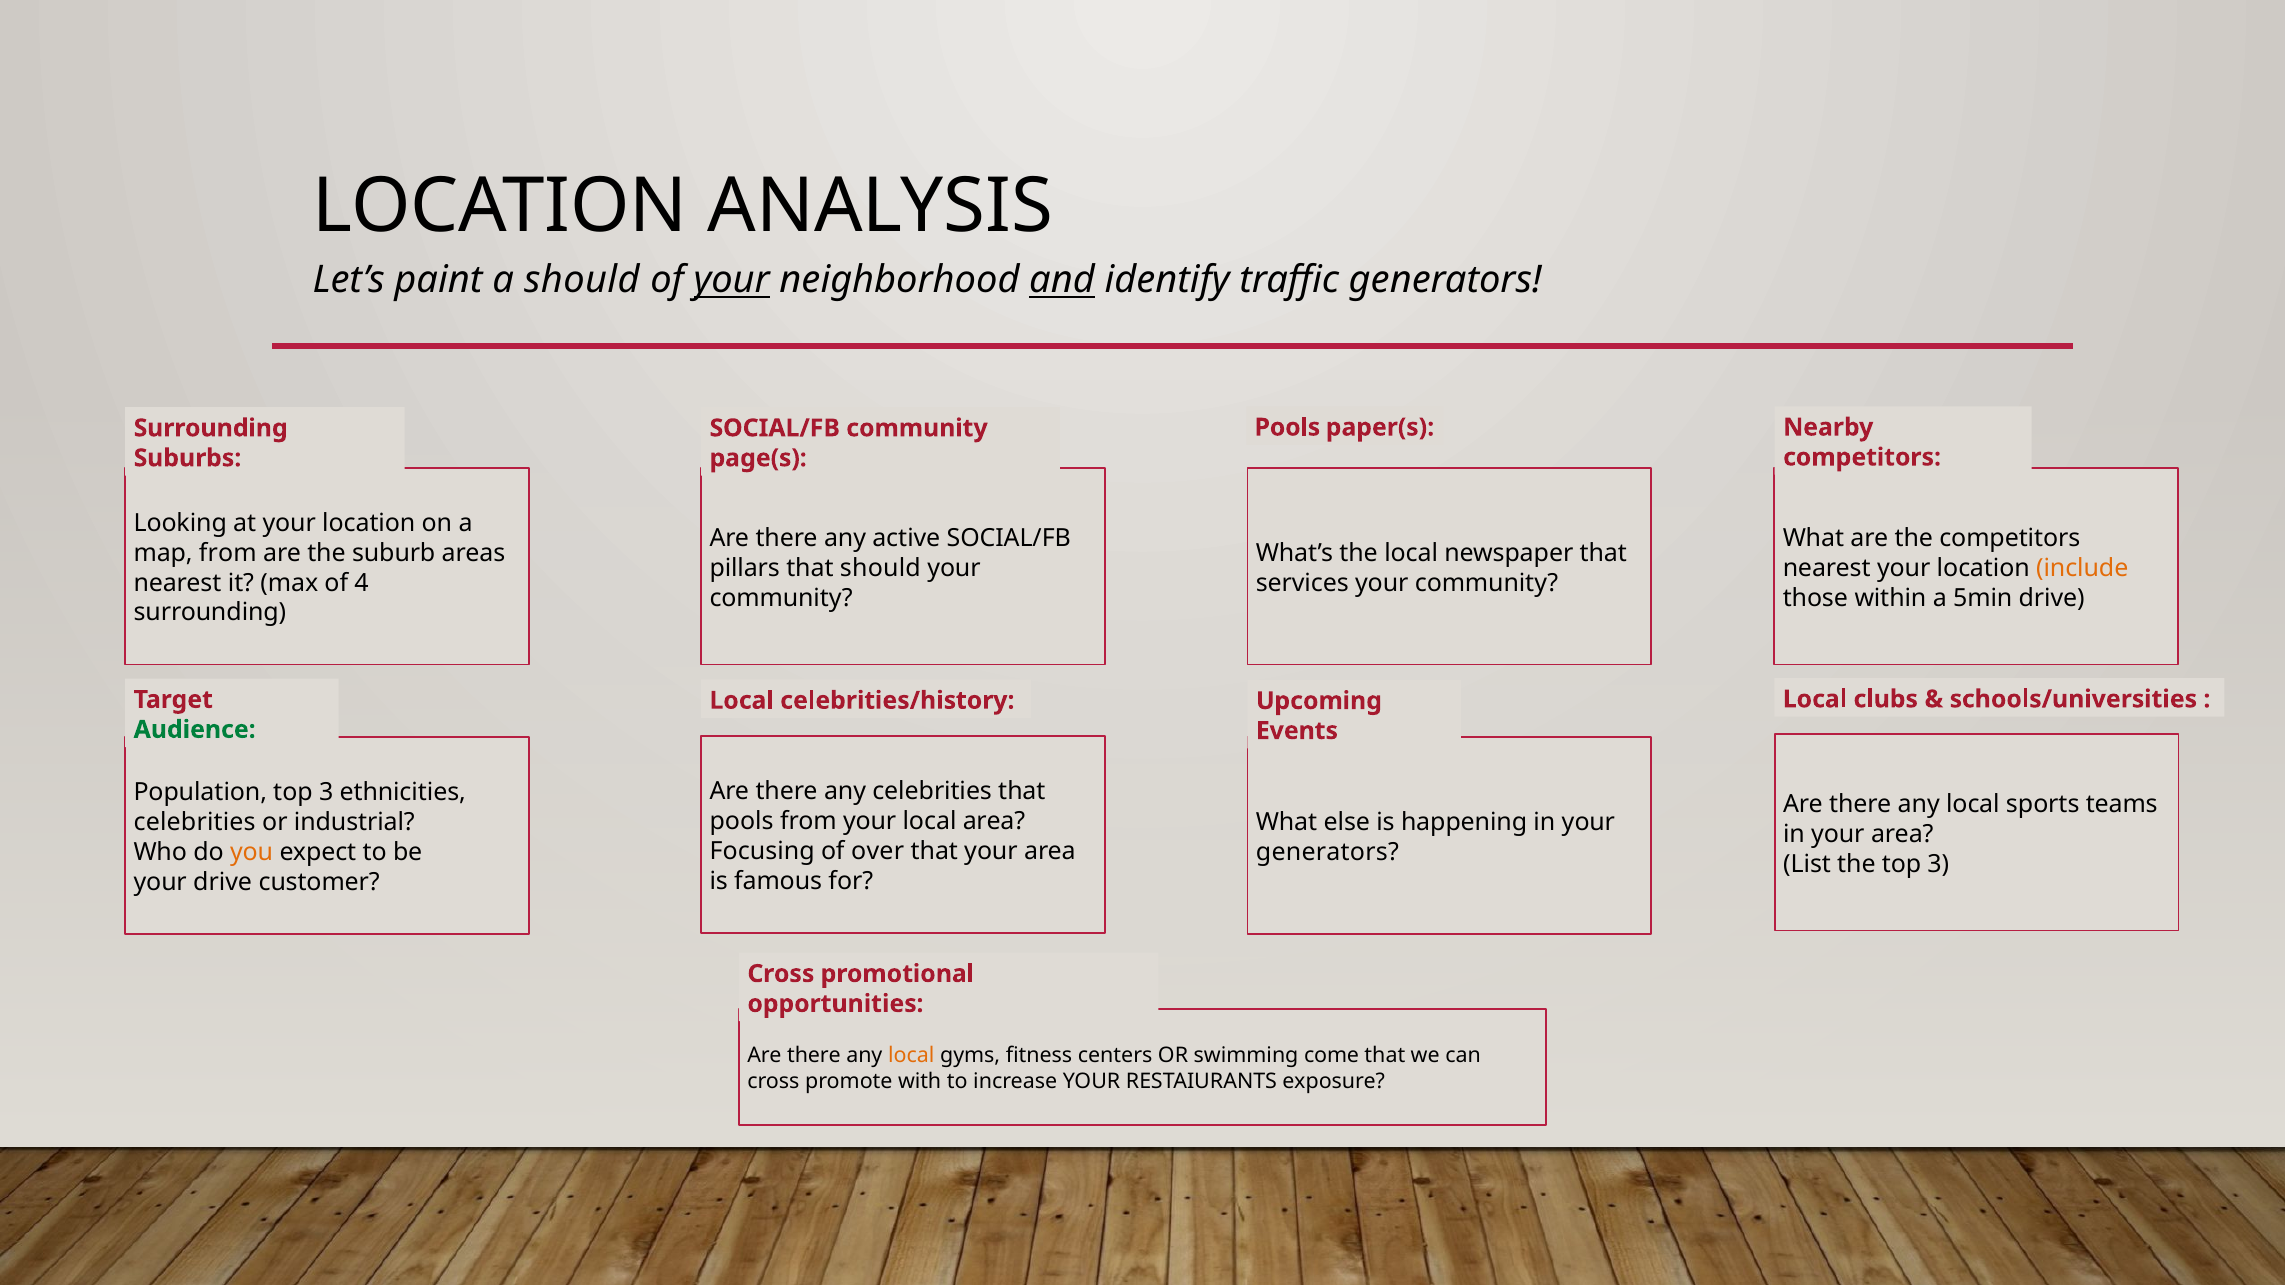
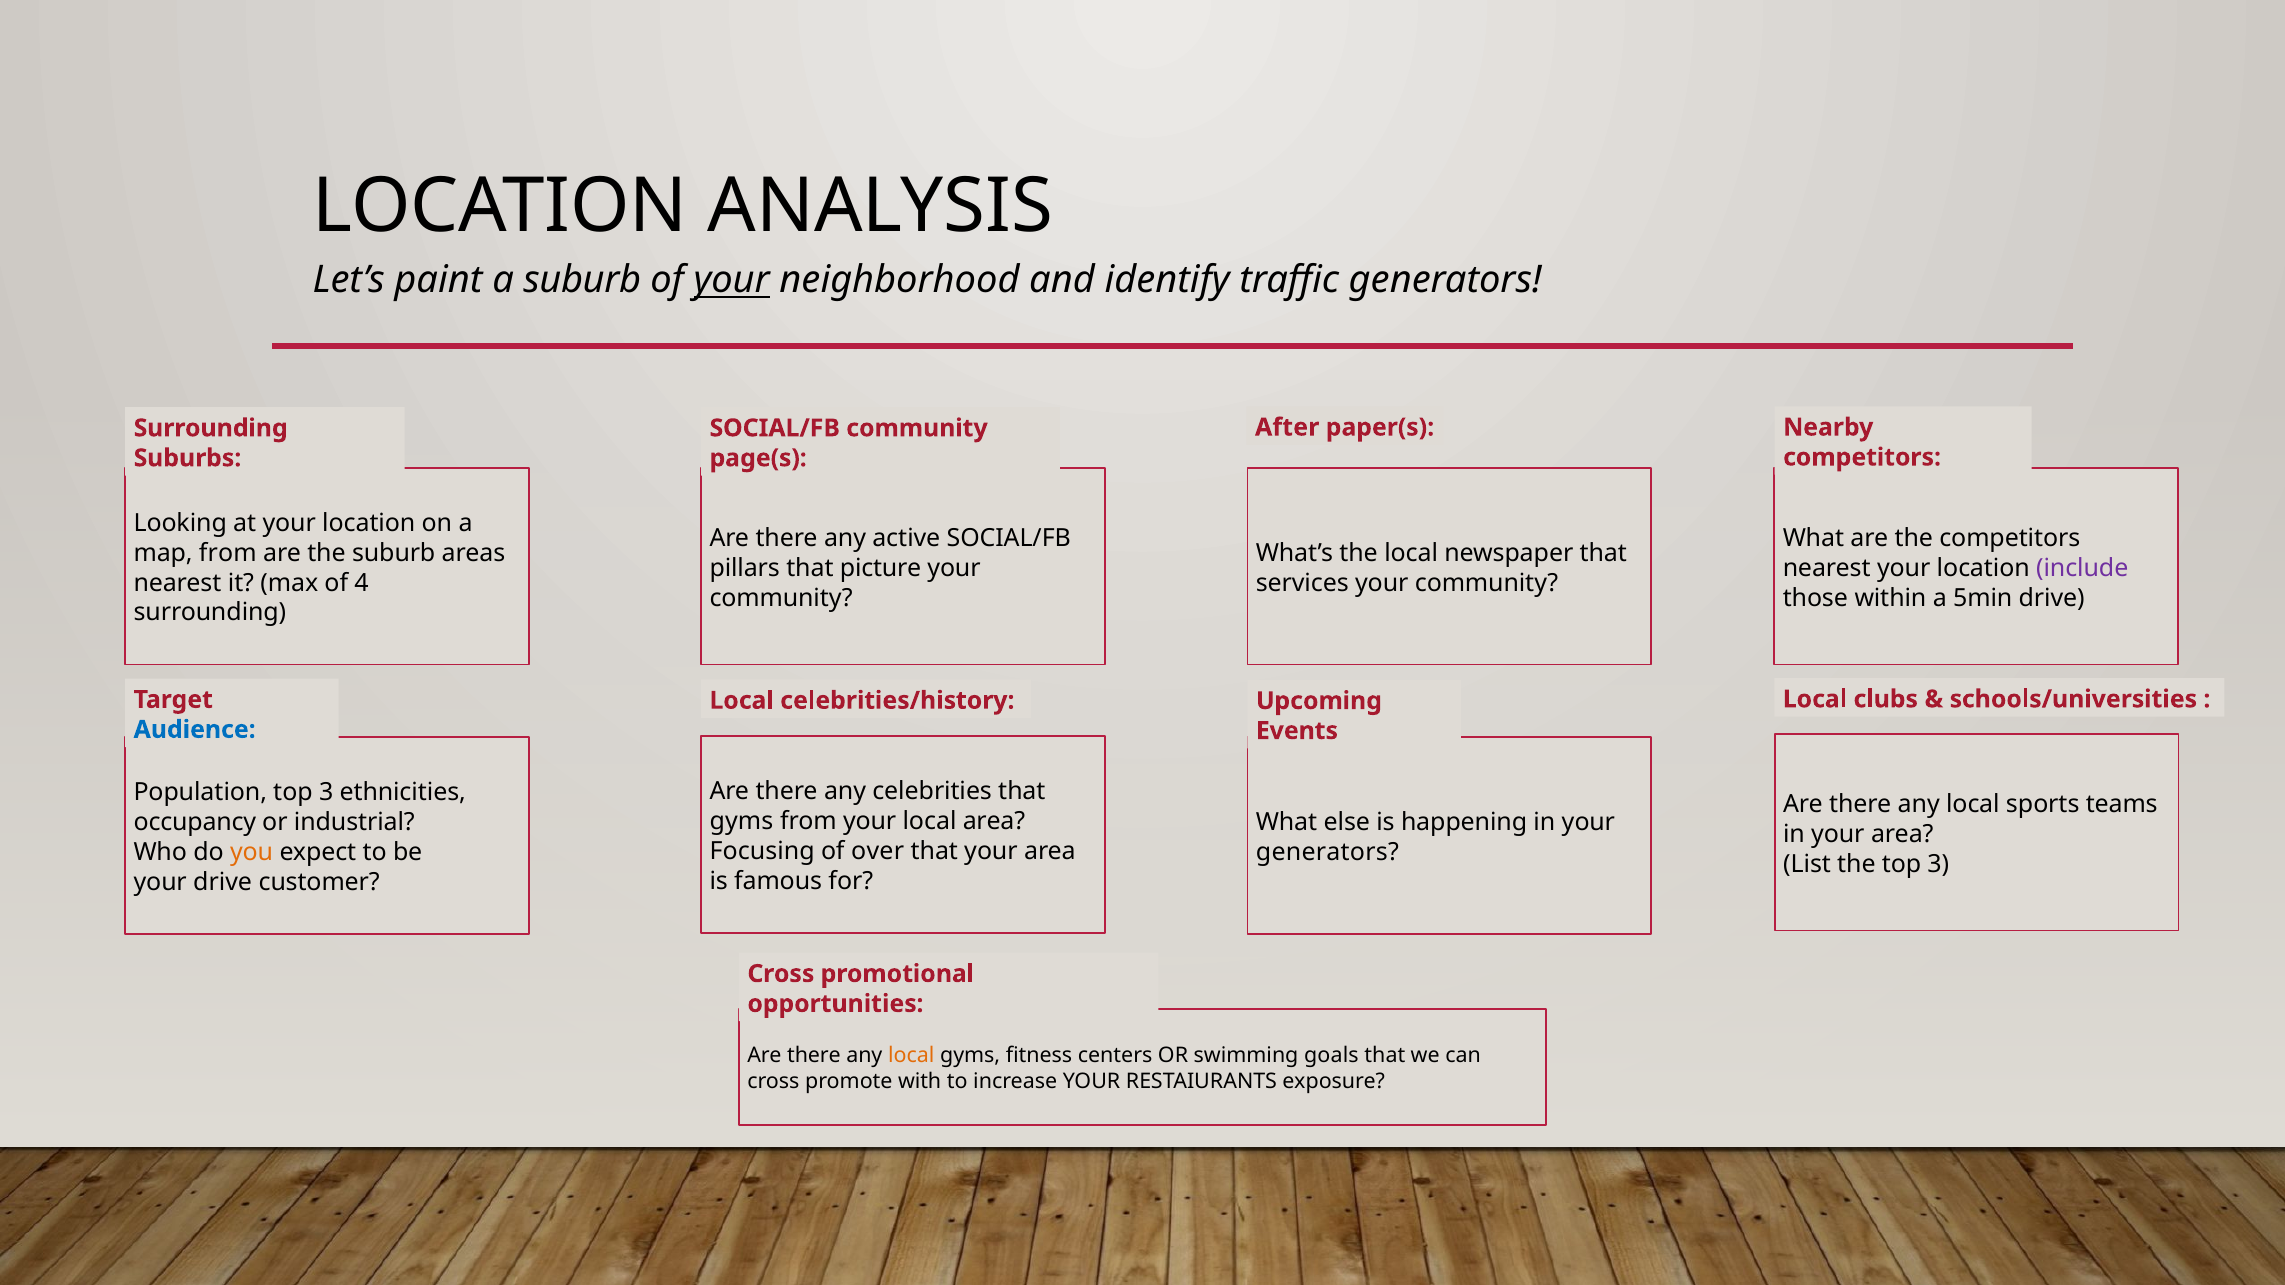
a should: should -> suburb
and underline: present -> none
Pools at (1287, 427): Pools -> After
that should: should -> picture
include colour: orange -> purple
Audience colour: green -> blue
pools at (742, 821): pools -> gyms
celebrities at (195, 822): celebrities -> occupancy
come: come -> goals
